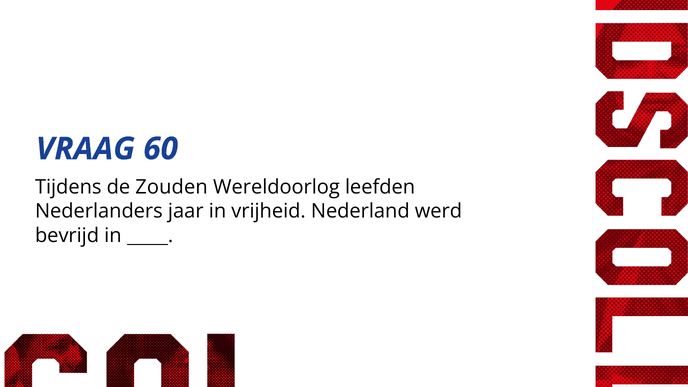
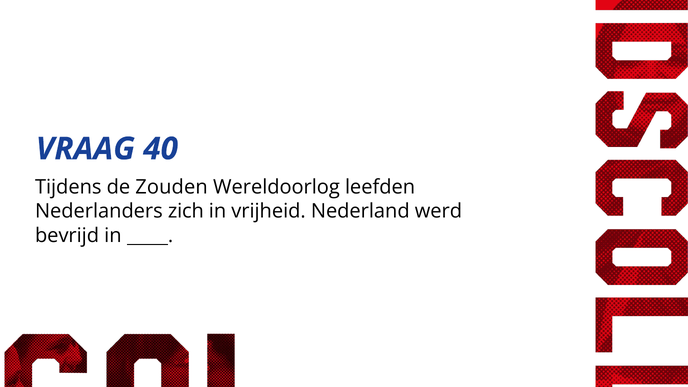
60: 60 -> 40
jaar: jaar -> zich
